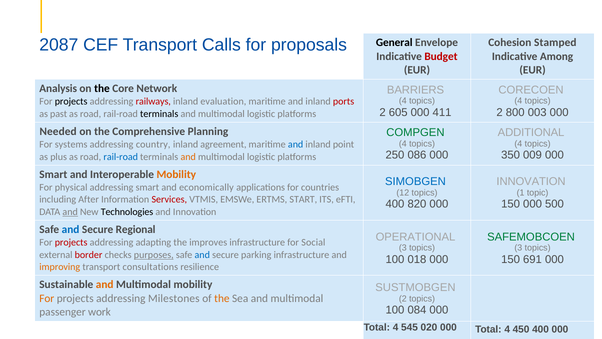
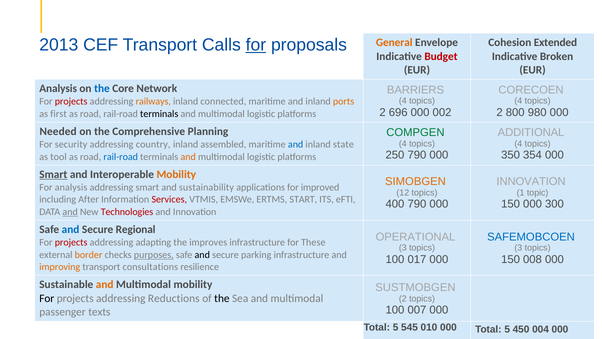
2087: 2087 -> 2013
for at (256, 45) underline: none -> present
General colour: black -> orange
Stamped: Stamped -> Extended
Among: Among -> Broken
the at (102, 88) colour: black -> blue
projects at (71, 101) colour: black -> red
railways colour: red -> orange
evaluation: evaluation -> connected
ports colour: red -> orange
605: 605 -> 696
411: 411 -> 002
003: 003 -> 980
past: past -> first
systems: systems -> security
agreement: agreement -> assembled
point: point -> state
250 086: 086 -> 790
009: 009 -> 354
plus: plus -> tool
Smart at (53, 174) underline: none -> present
SIMOBGEN colour: blue -> orange
For physical: physical -> analysis
economically: economically -> sustainability
countries: countries -> improved
400 820: 820 -> 790
500: 500 -> 300
Technologies colour: black -> red
SAFEMOBCOEN colour: green -> blue
Social: Social -> These
border colour: red -> orange
and at (202, 255) colour: blue -> black
018: 018 -> 017
691: 691 -> 008
For at (47, 298) colour: orange -> black
Milestones: Milestones -> Reductions
the at (222, 298) colour: orange -> black
084: 084 -> 007
work: work -> texts
4 at (396, 327): 4 -> 5
020: 020 -> 010
4 at (507, 329): 4 -> 5
450 400: 400 -> 004
